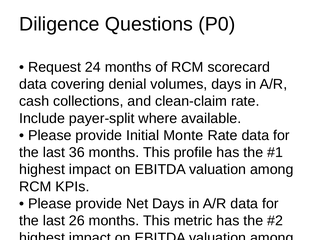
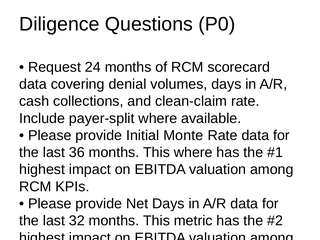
This profile: profile -> where
26: 26 -> 32
